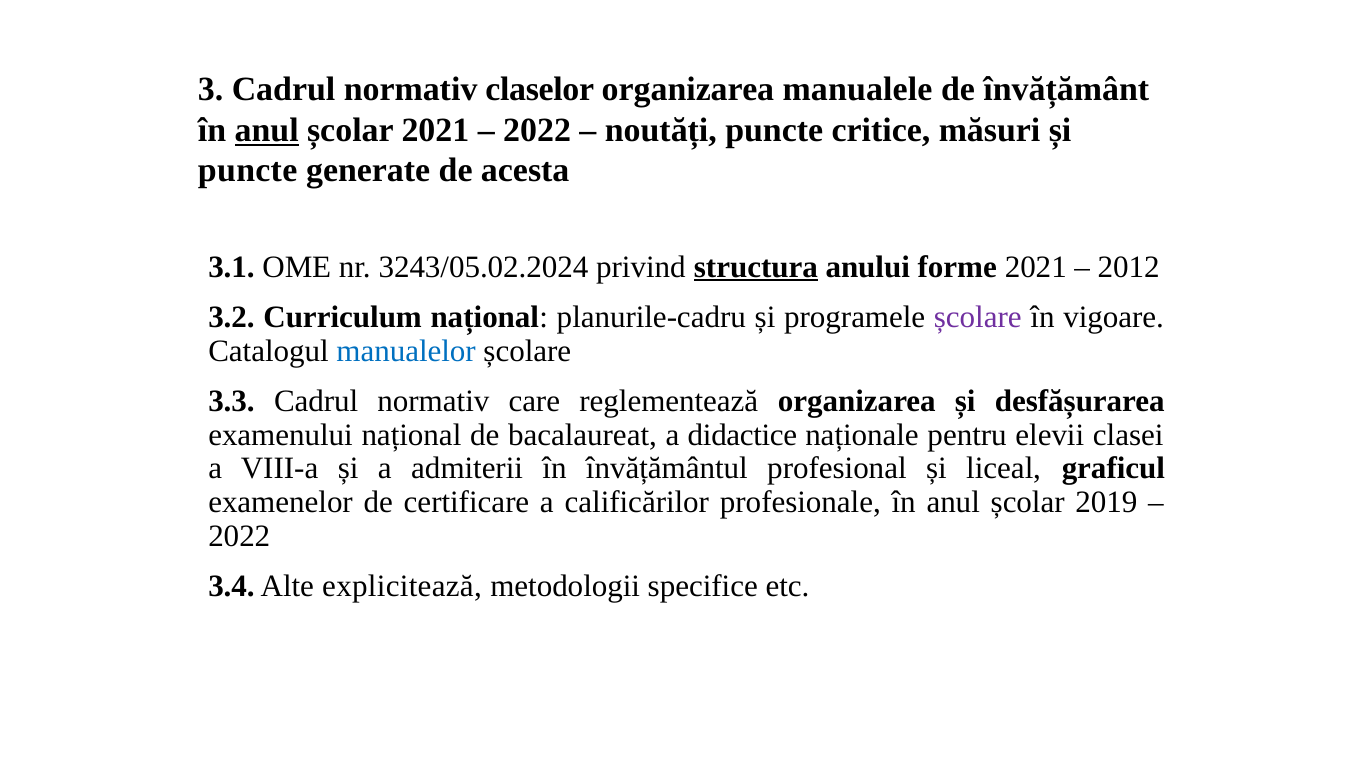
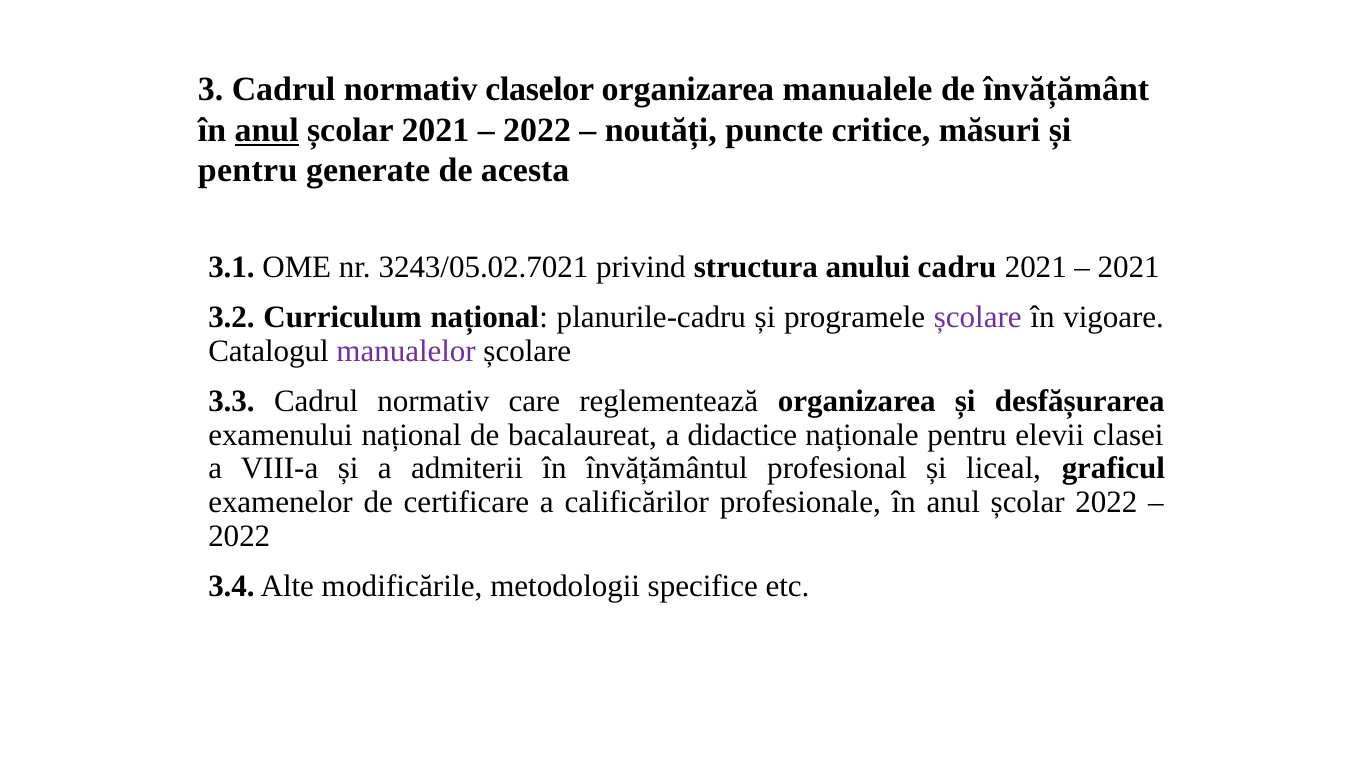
puncte at (248, 171): puncte -> pentru
3243/05.02.2024: 3243/05.02.2024 -> 3243/05.02.7021
structura underline: present -> none
forme: forme -> cadru
2012 at (1129, 267): 2012 -> 2021
manualelor colour: blue -> purple
școlar 2019: 2019 -> 2022
explicitează: explicitează -> modificările
